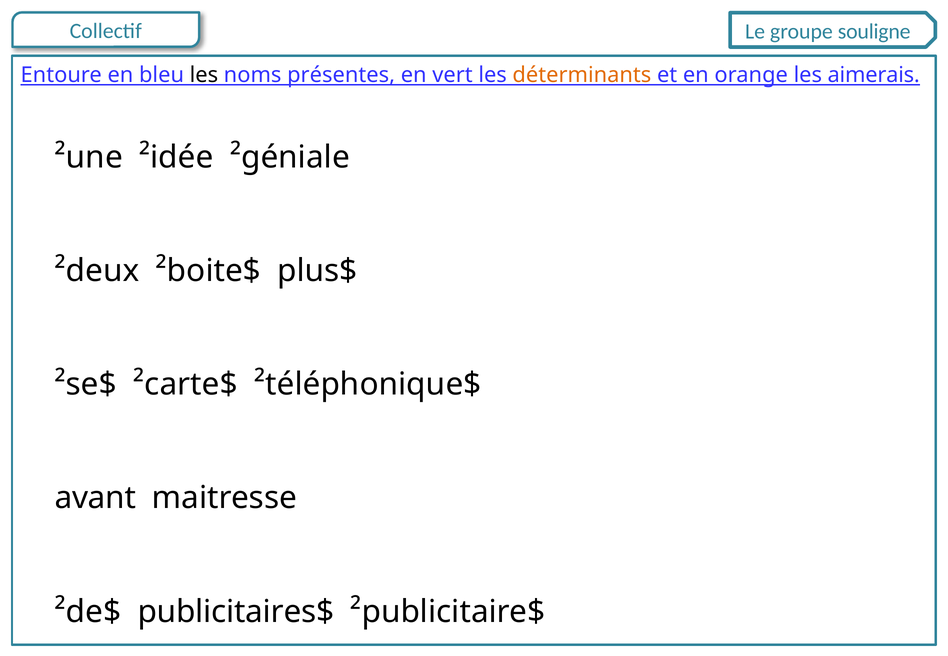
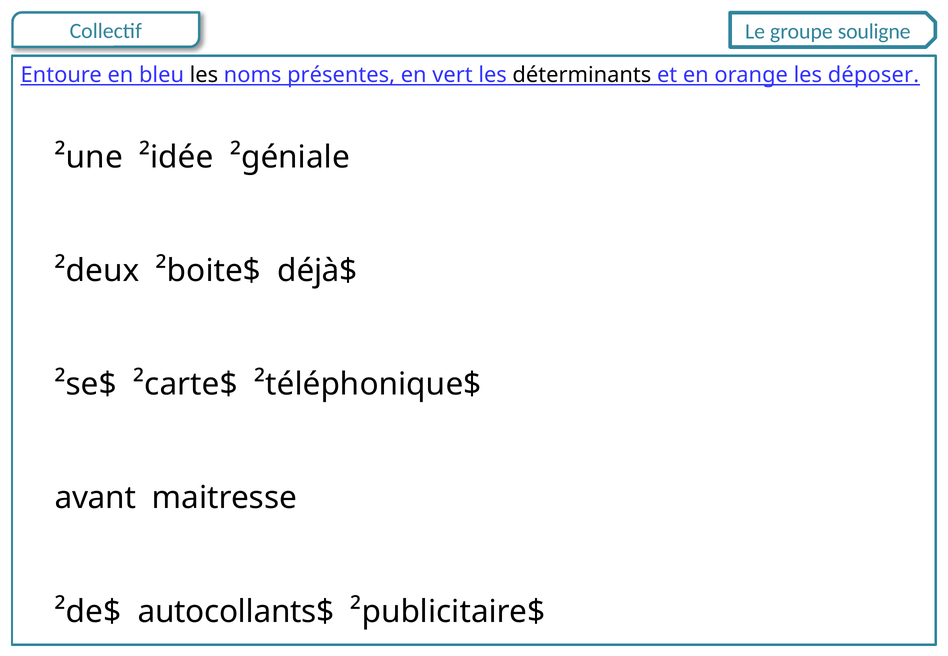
déterminants colour: orange -> black
aimerais: aimerais -> déposer
plus$: plus$ -> déjà$
publicitaires$: publicitaires$ -> autocollants$
